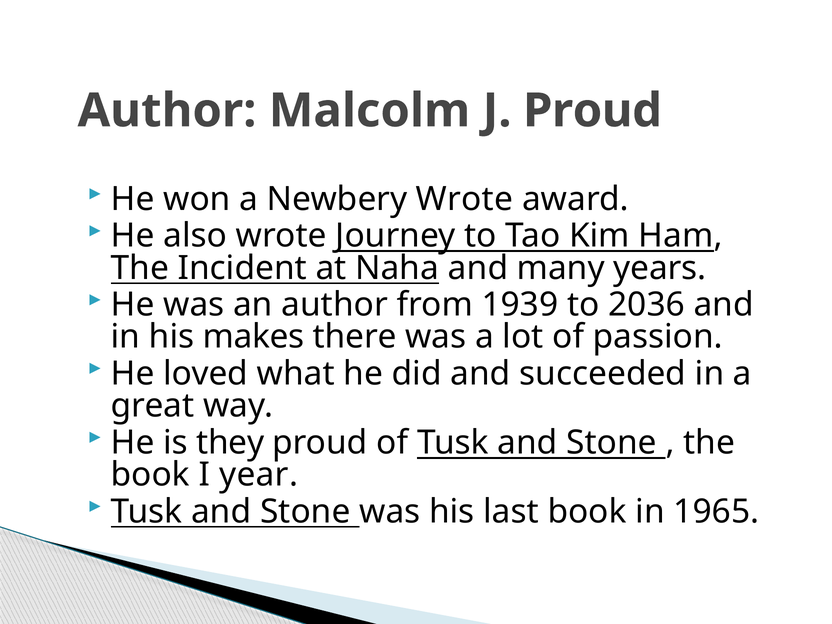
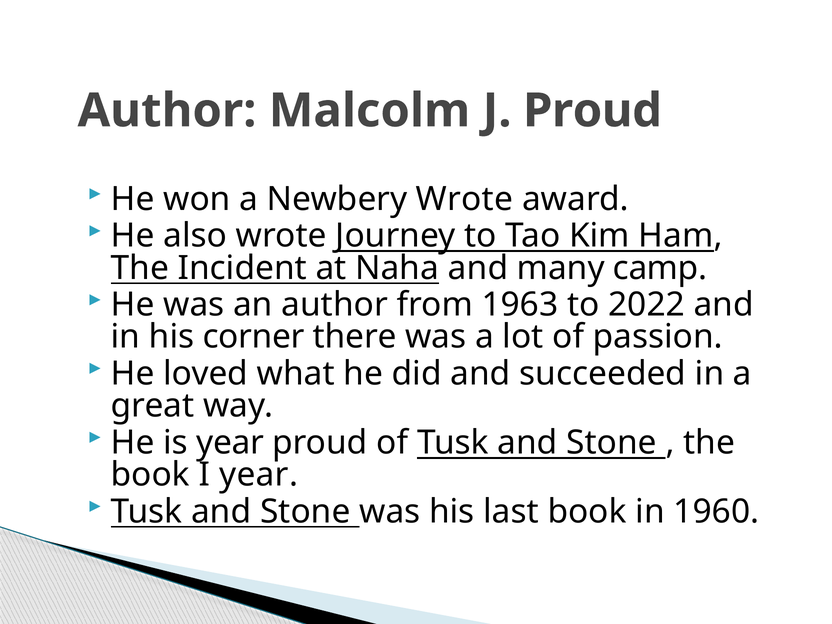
years: years -> camp
1939: 1939 -> 1963
2036: 2036 -> 2022
makes: makes -> corner
is they: they -> year
1965: 1965 -> 1960
